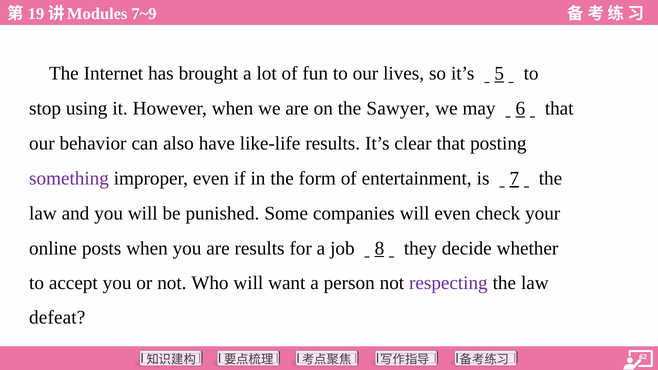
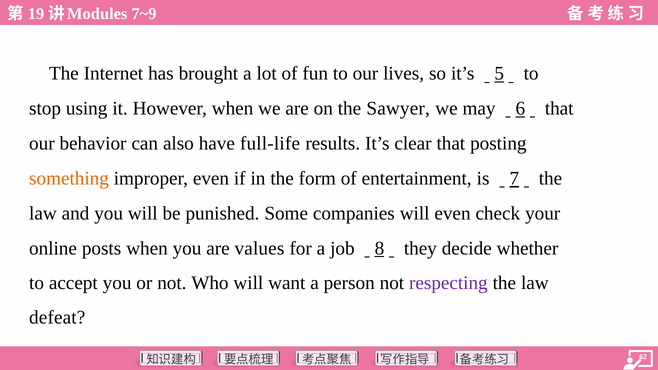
like-life: like-life -> full-life
something colour: purple -> orange
are results: results -> values
